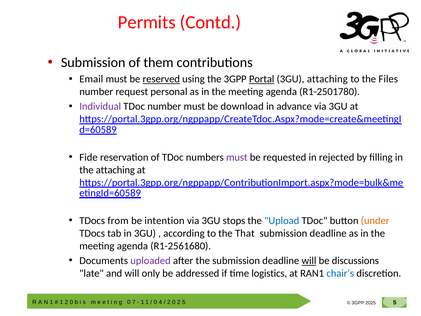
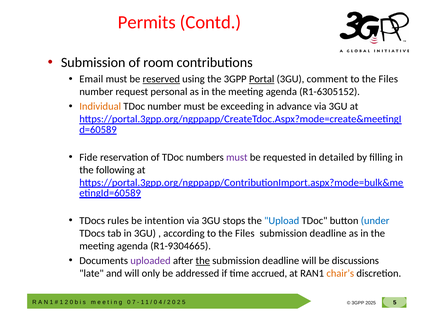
them: them -> room
3GU attaching: attaching -> comment
R1-2501780: R1-2501780 -> R1-6305152
Individual colour: purple -> orange
download: download -> exceeding
rejected: rejected -> detailed
the attaching: attaching -> following
from: from -> rules
under colour: orange -> blue
according to the That: That -> Files
R1-2561680: R1-2561680 -> R1-9304665
the at (203, 261) underline: none -> present
will at (309, 261) underline: present -> none
logistics: logistics -> accrued
chair’s colour: blue -> orange
